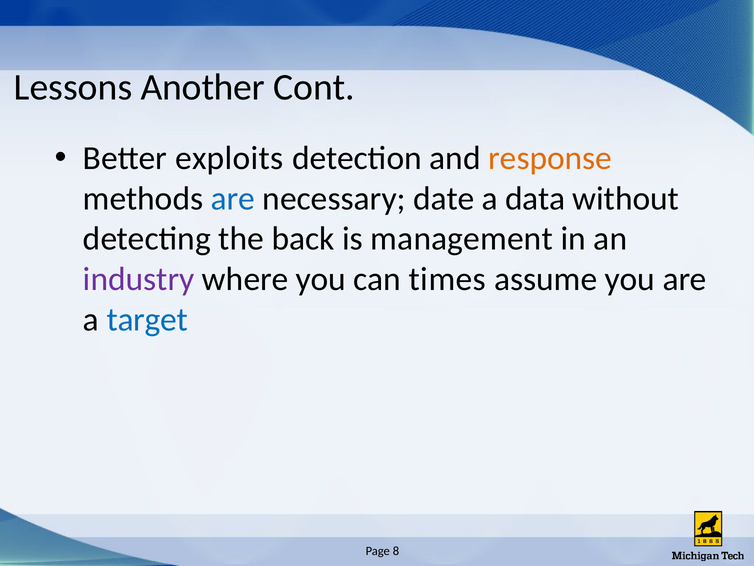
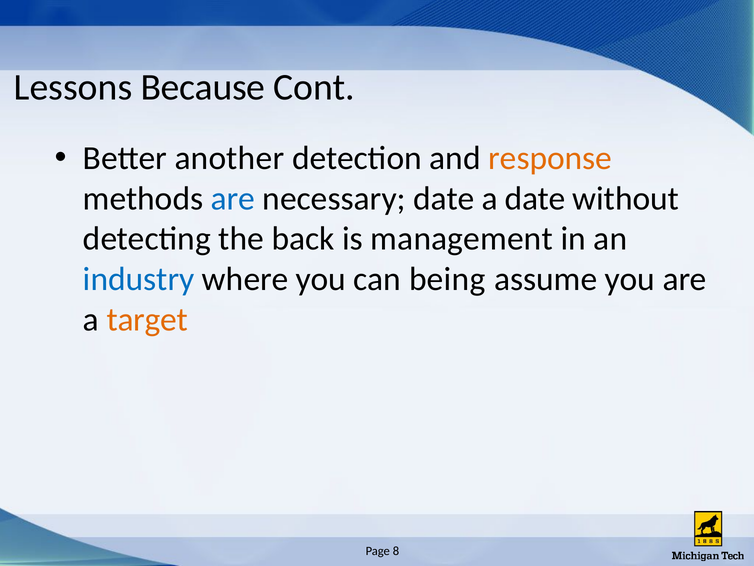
Another: Another -> Because
exploits: exploits -> another
a data: data -> date
industry colour: purple -> blue
times: times -> being
target colour: blue -> orange
